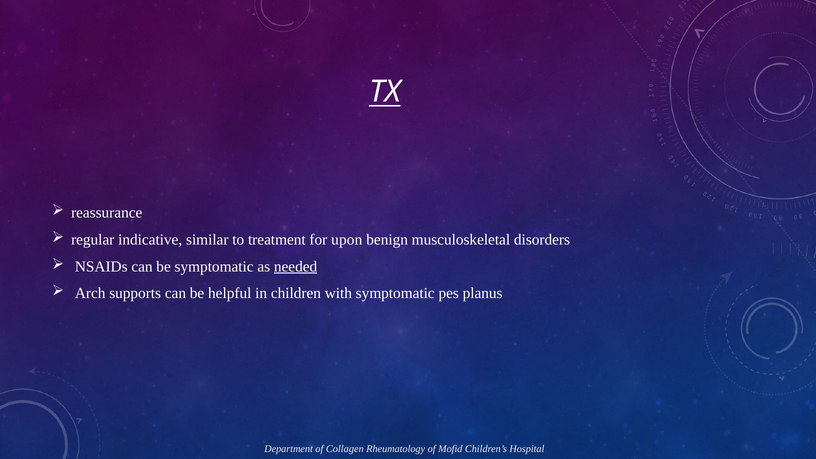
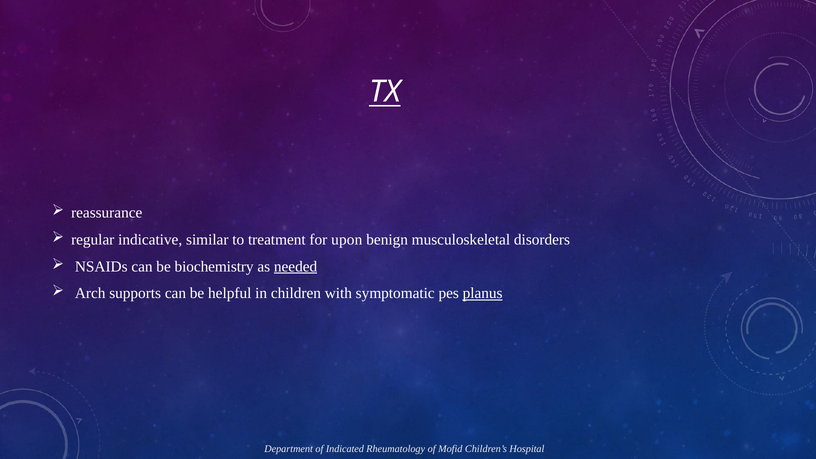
be symptomatic: symptomatic -> biochemistry
planus underline: none -> present
Collagen: Collagen -> Indicated
